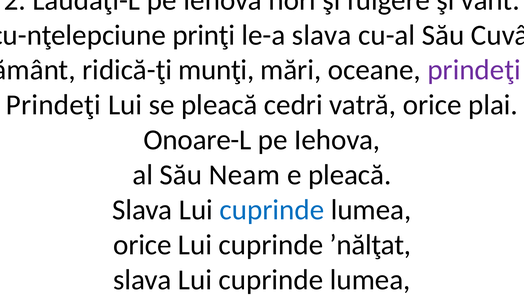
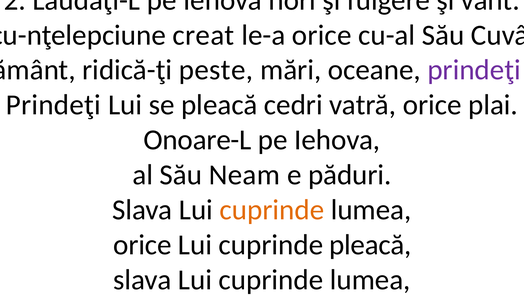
prinţi: prinţi -> creat
le-a slava: slava -> orice
ridică-ţi munţi: munţi -> peste
e pleacă: pleacă -> păduri
cuprinde at (272, 210) colour: blue -> orange
cuprinde ʼnălţat: ʼnălţat -> pleacă
